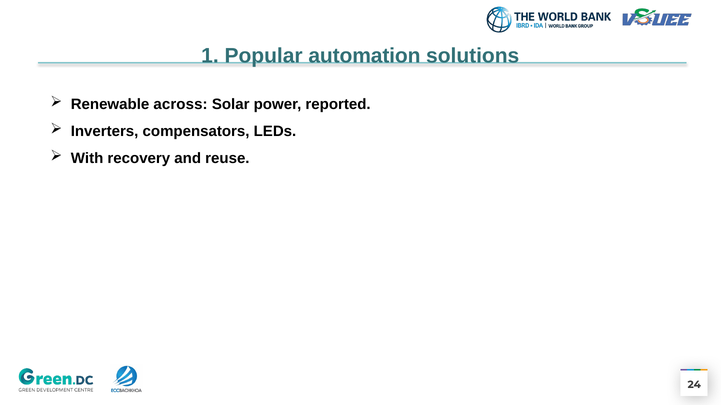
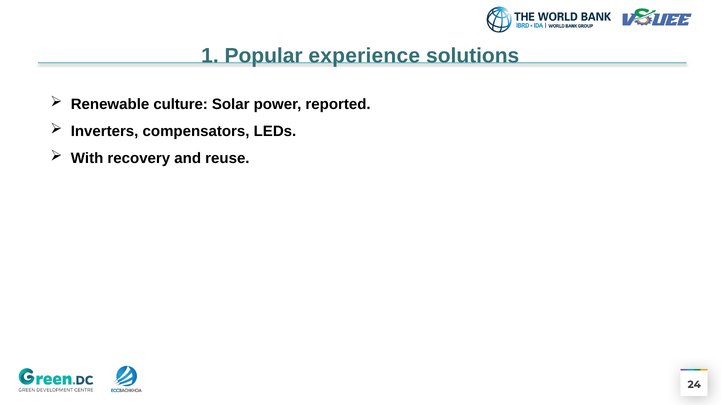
automation: automation -> experience
across: across -> culture
